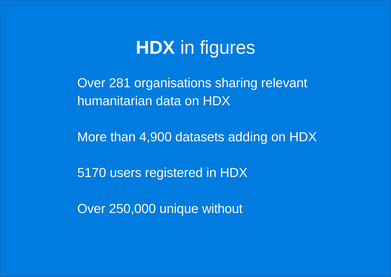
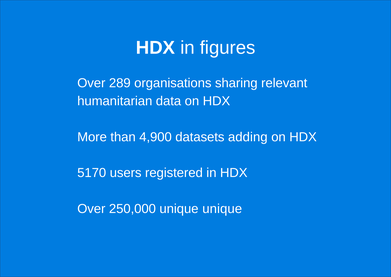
281: 281 -> 289
unique without: without -> unique
